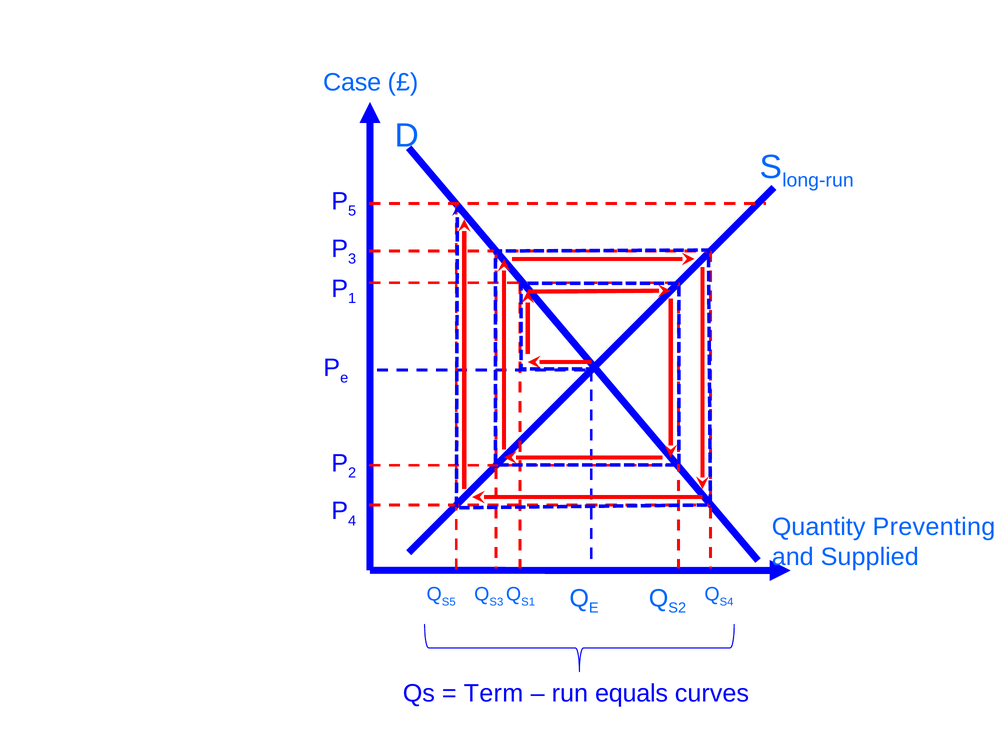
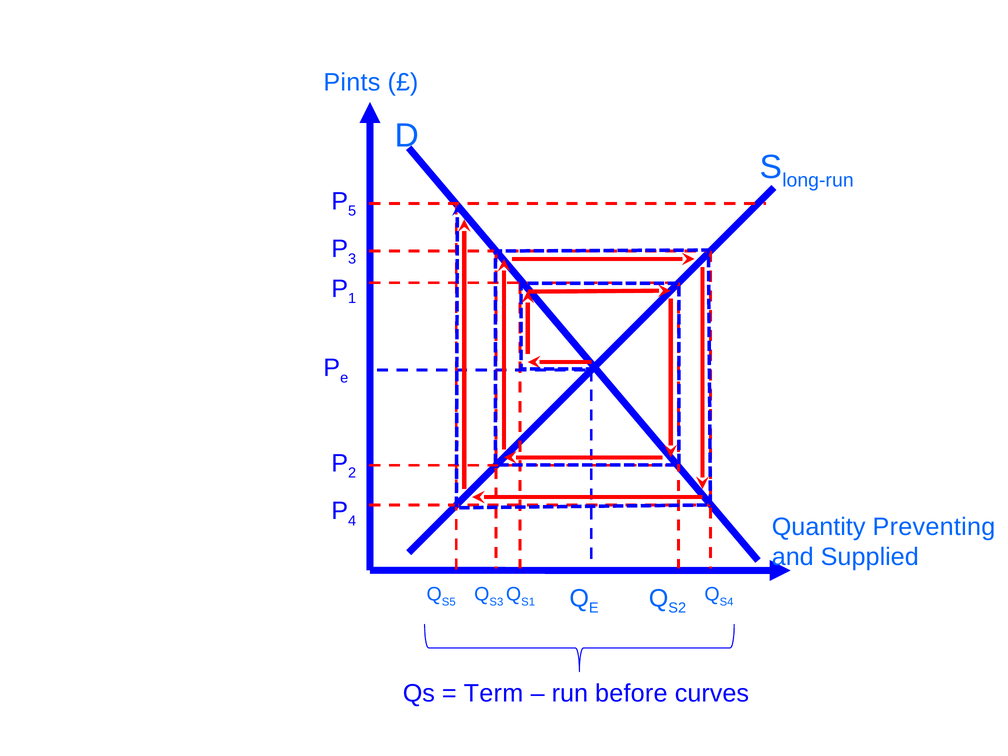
Case: Case -> Pints
equals: equals -> before
